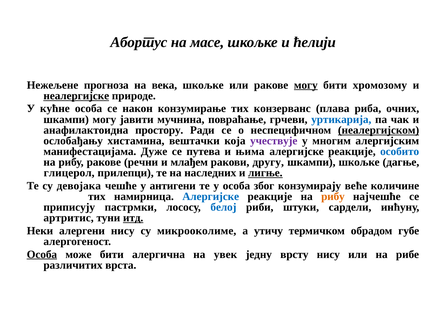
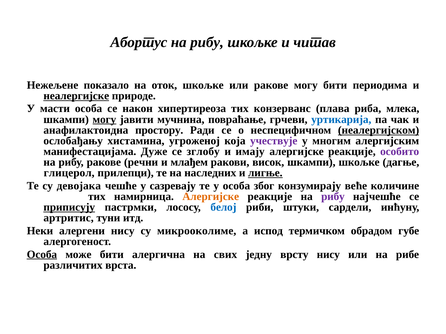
масе at (207, 42): масе -> рибу
ћелији: ћелији -> читав
прогноза: прогноза -> показало
века: века -> оток
могу at (306, 85) underline: present -> none
хромозому: хромозому -> периодима
кућне: кућне -> масти
конзумирање: конзумирање -> хипертиреоза
очних: очних -> млека
могу at (104, 120) underline: none -> present
вештачки: вештачки -> угроженој
путева: путева -> зглобу
њима: њима -> имају
особито colour: blue -> purple
другу: другу -> висок
антигени: антигени -> сазревају
Алергијске at (211, 197) colour: blue -> orange
рибу at (333, 197) colour: orange -> purple
приписују underline: none -> present
итд underline: present -> none
утичу: утичу -> испод
увек: увек -> свих
